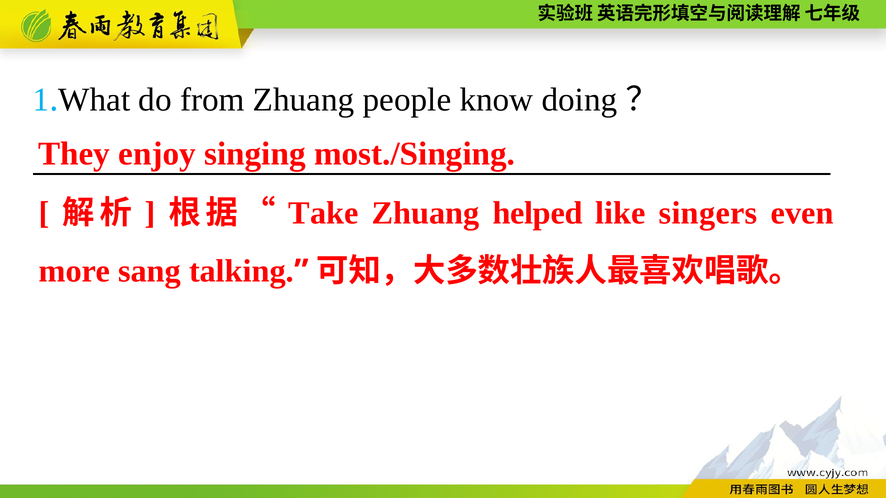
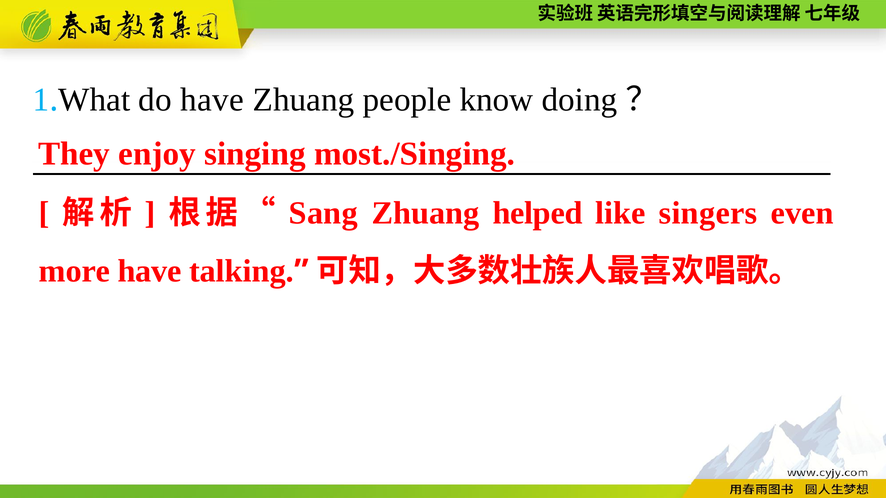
do from: from -> have
Take: Take -> Sang
more sang: sang -> have
